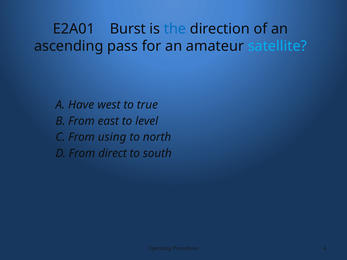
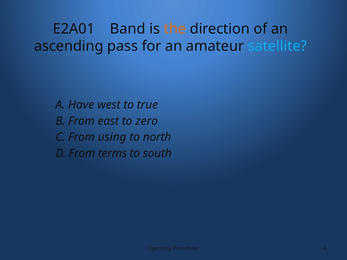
Burst: Burst -> Band
the colour: blue -> orange
level: level -> zero
direct: direct -> terms
